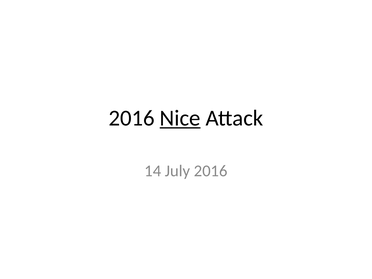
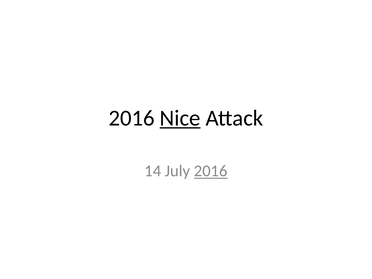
2016 at (211, 171) underline: none -> present
